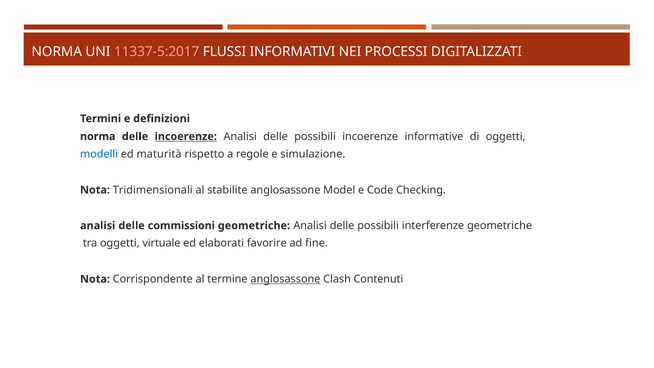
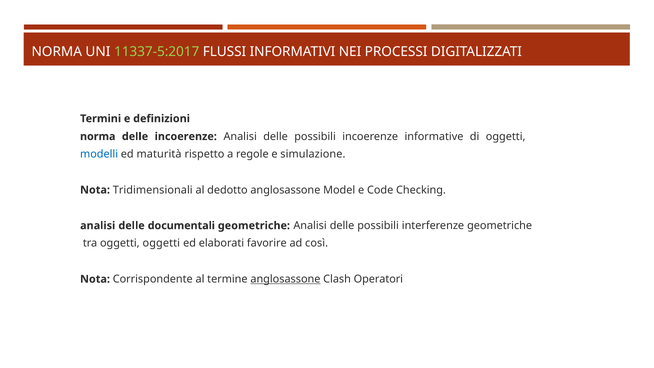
11337-5:2017 colour: pink -> light green
incoerenze at (186, 136) underline: present -> none
stabilite: stabilite -> dedotto
commissioni: commissioni -> documentali
oggetti virtuale: virtuale -> oggetti
fine: fine -> così
Contenuti: Contenuti -> Operatori
